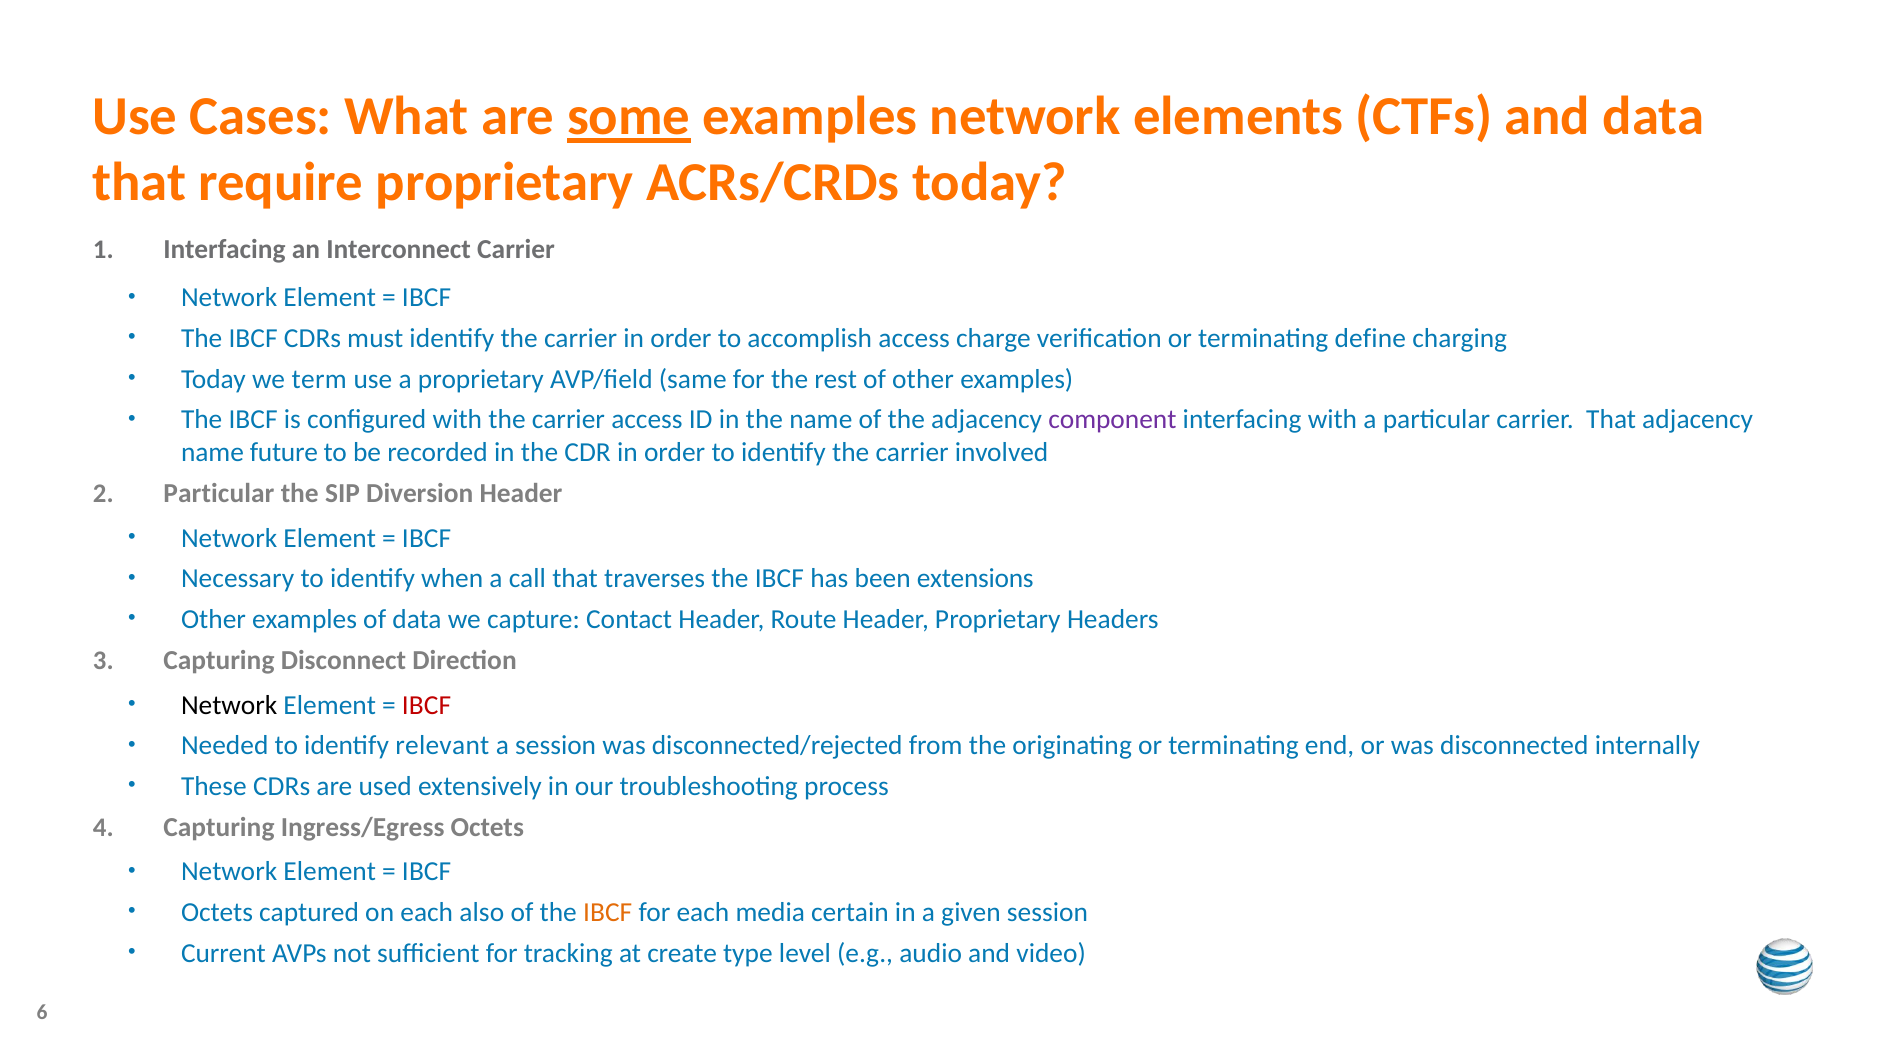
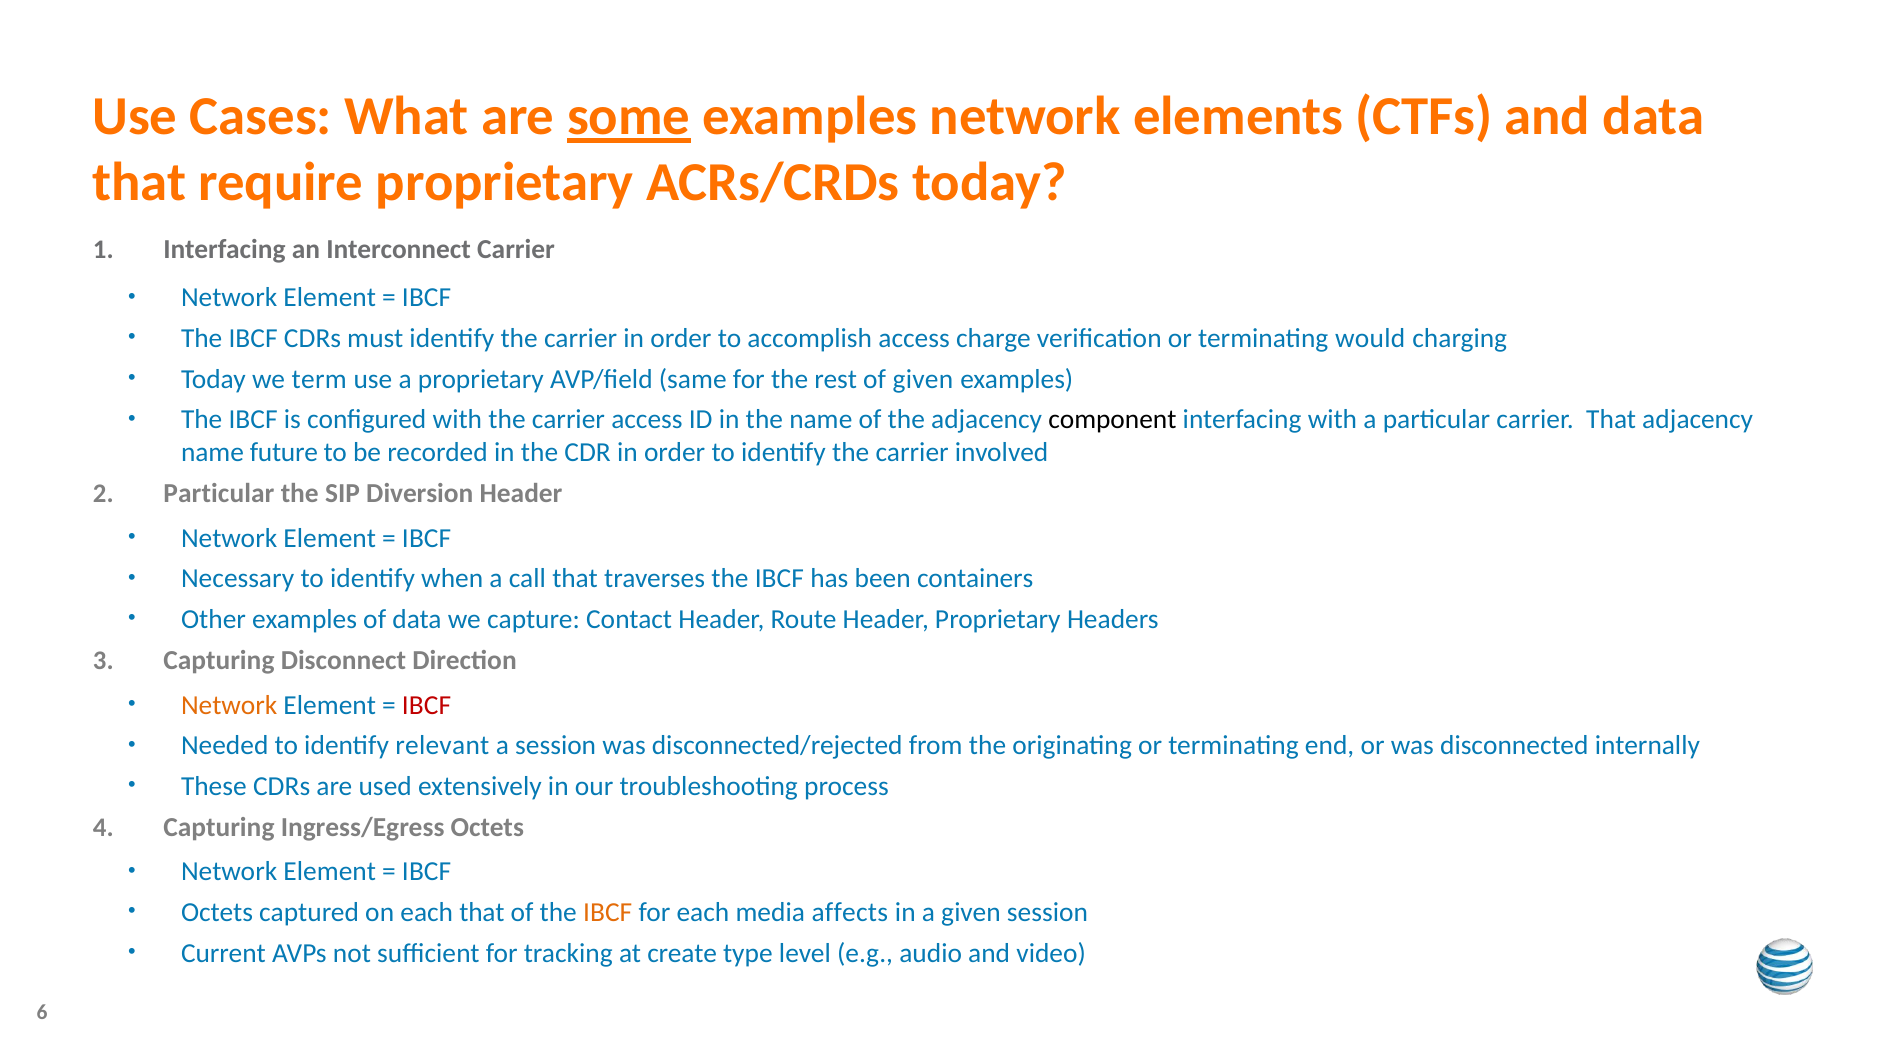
define: define -> would
of other: other -> given
component colour: purple -> black
extensions: extensions -> containers
Network at (229, 705) colour: black -> orange
each also: also -> that
certain: certain -> affects
